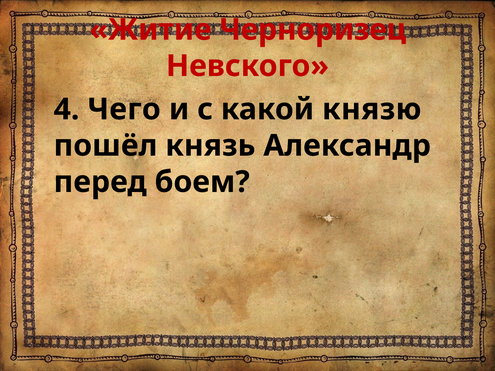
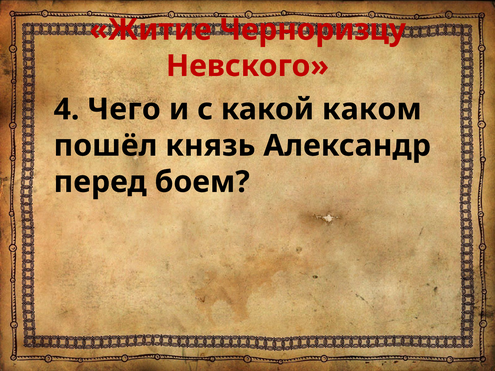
Черноризец: Черноризец -> Черноризцу
князю: князю -> каком
